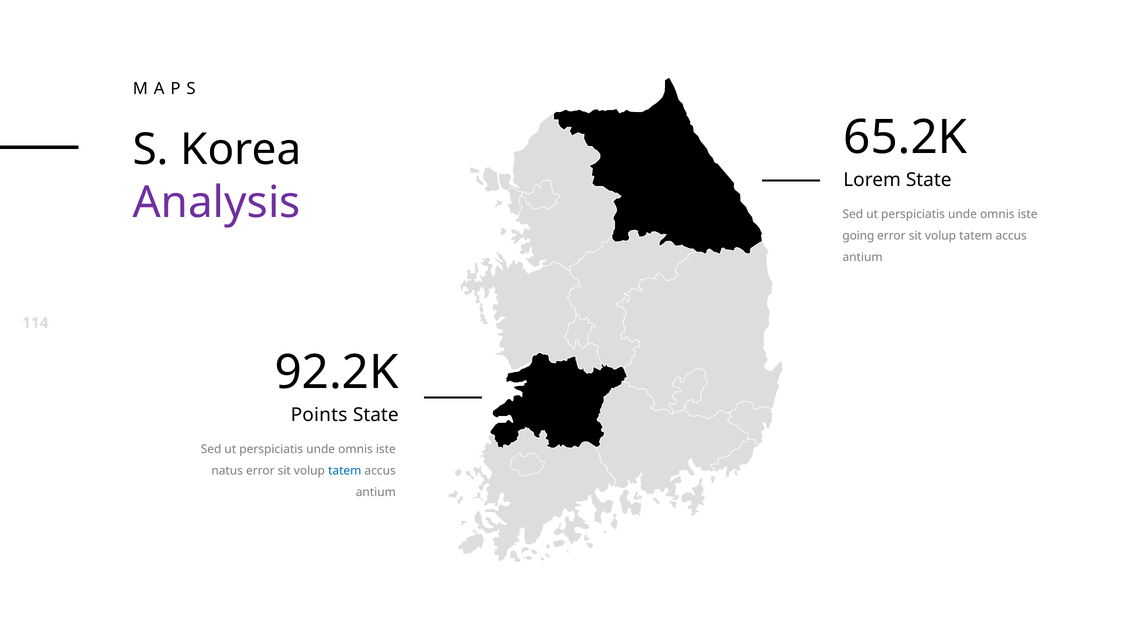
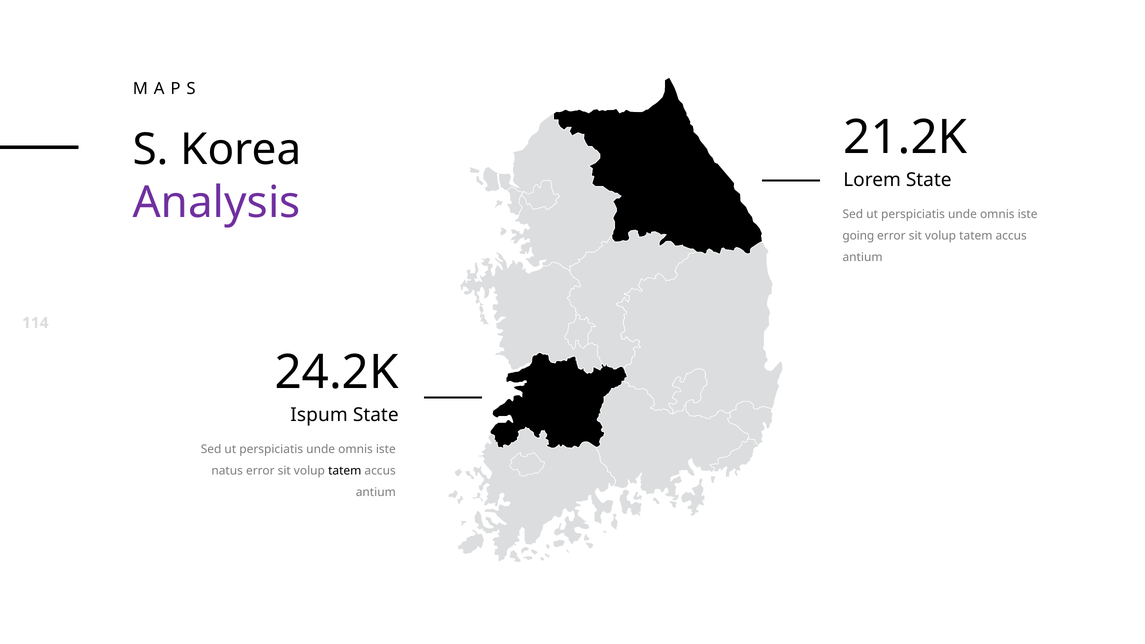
65.2K: 65.2K -> 21.2K
92.2K: 92.2K -> 24.2K
Points: Points -> Ispum
tatem at (345, 471) colour: blue -> black
